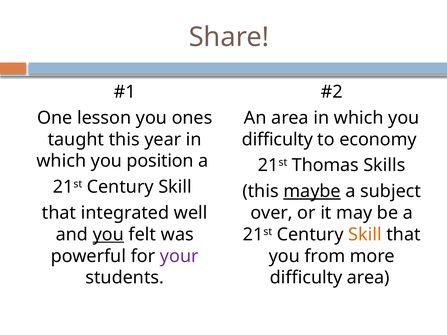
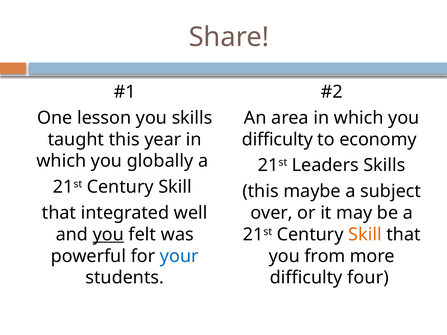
you ones: ones -> skills
position: position -> globally
Thomas: Thomas -> Leaders
maybe underline: present -> none
your colour: purple -> blue
difficulty area: area -> four
